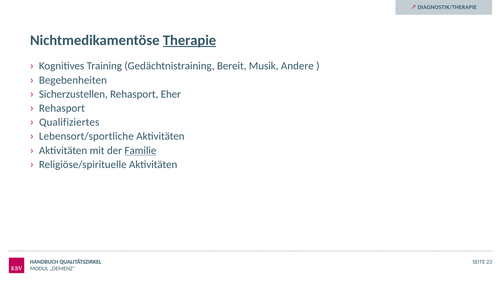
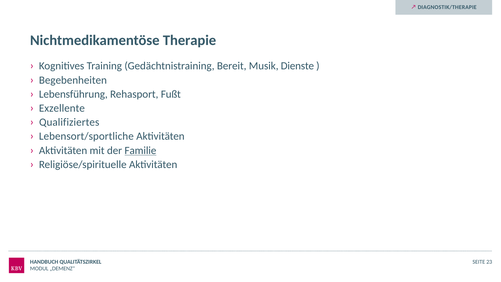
Therapie underline: present -> none
Andere: Andere -> Dienste
Sicherzustellen: Sicherzustellen -> Lebensführung
Eher: Eher -> Fußt
Rehasport at (62, 108): Rehasport -> Exzellente
